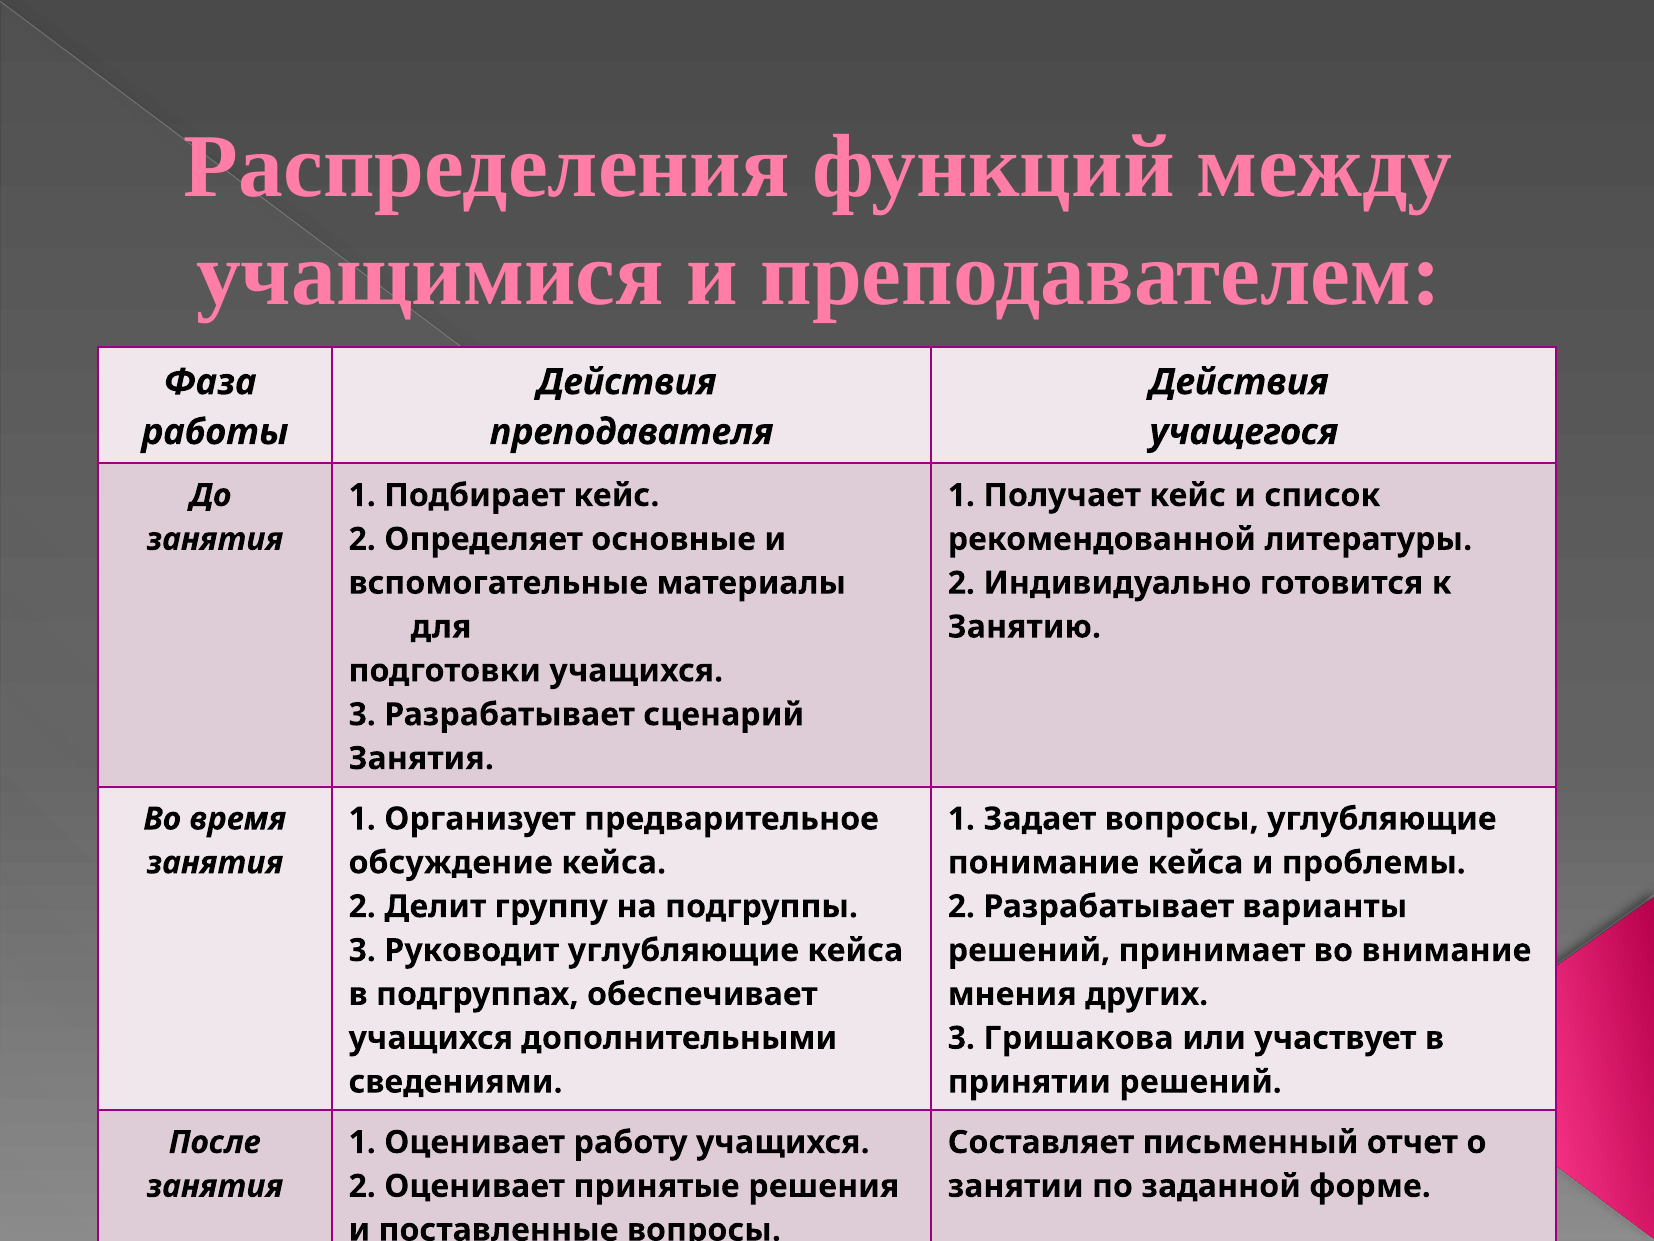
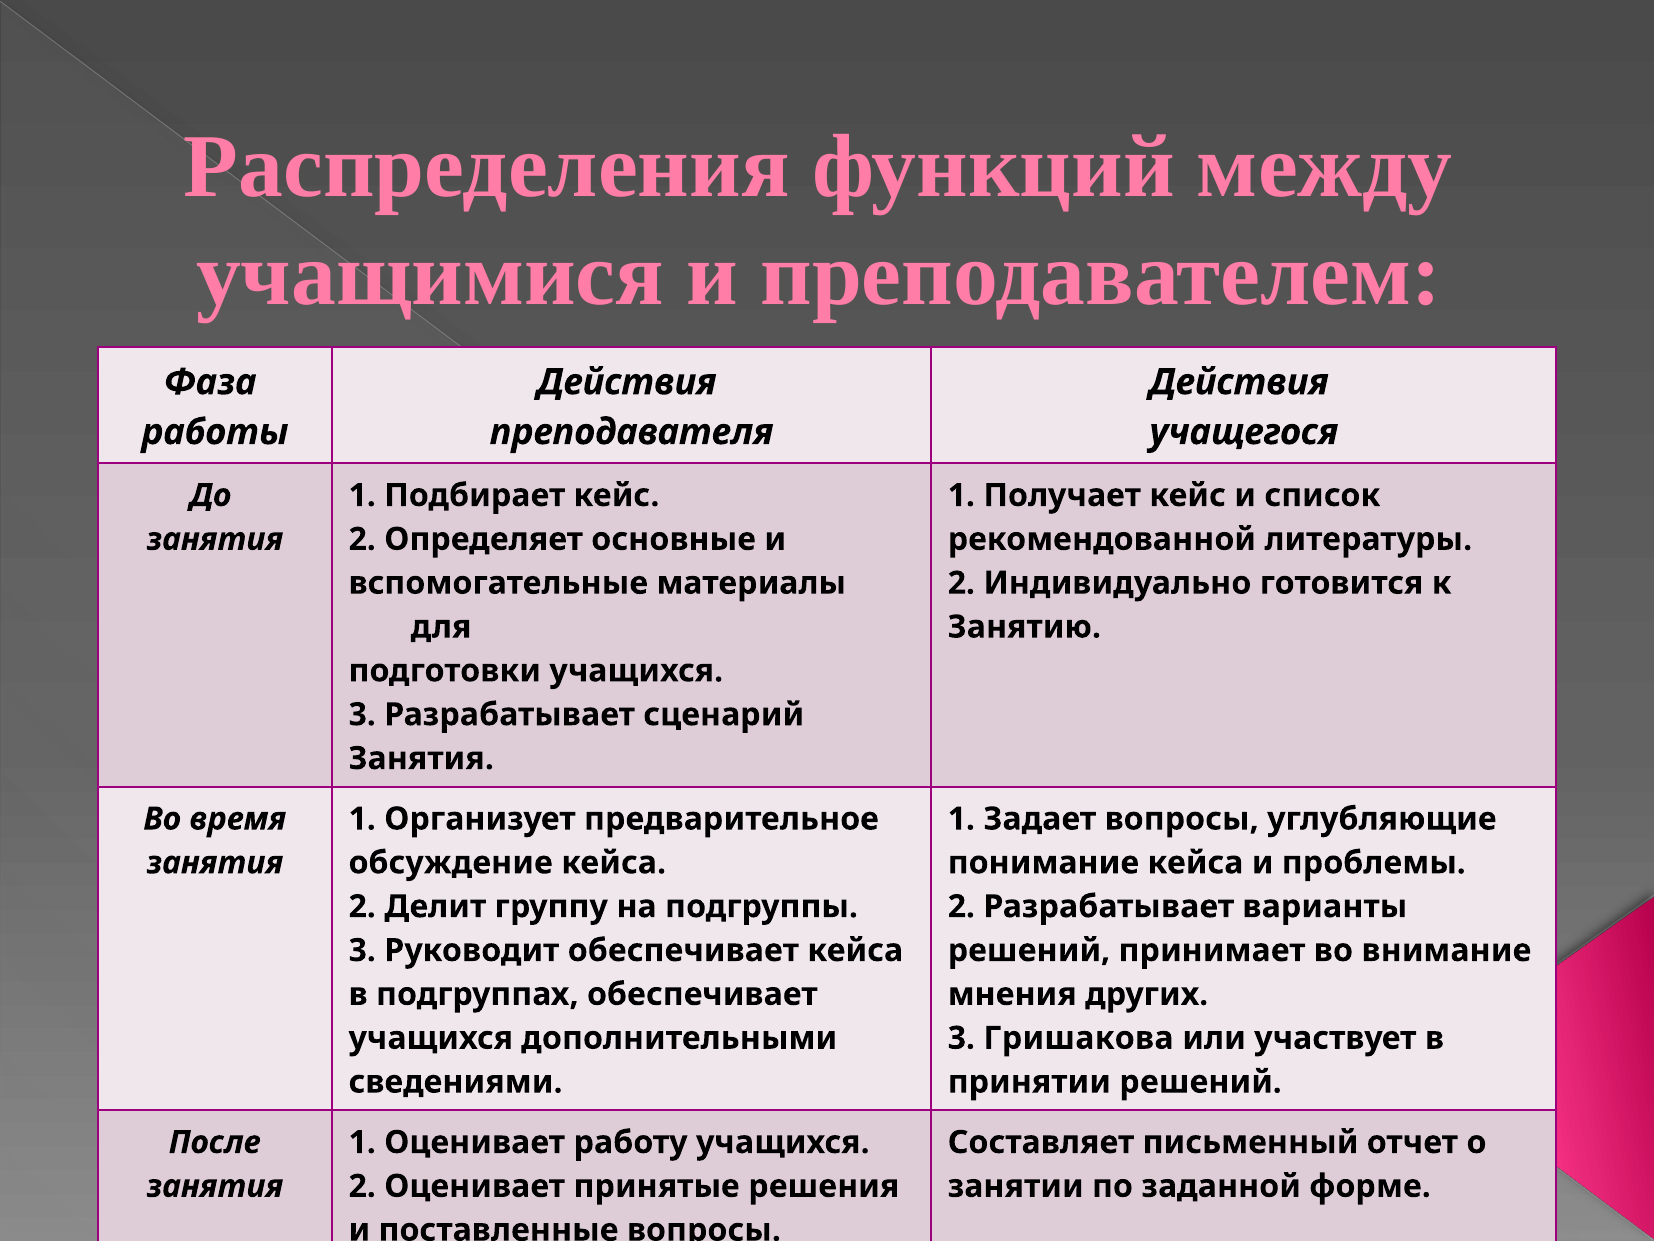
Руководит углубляющие: углубляющие -> обеспечивает
